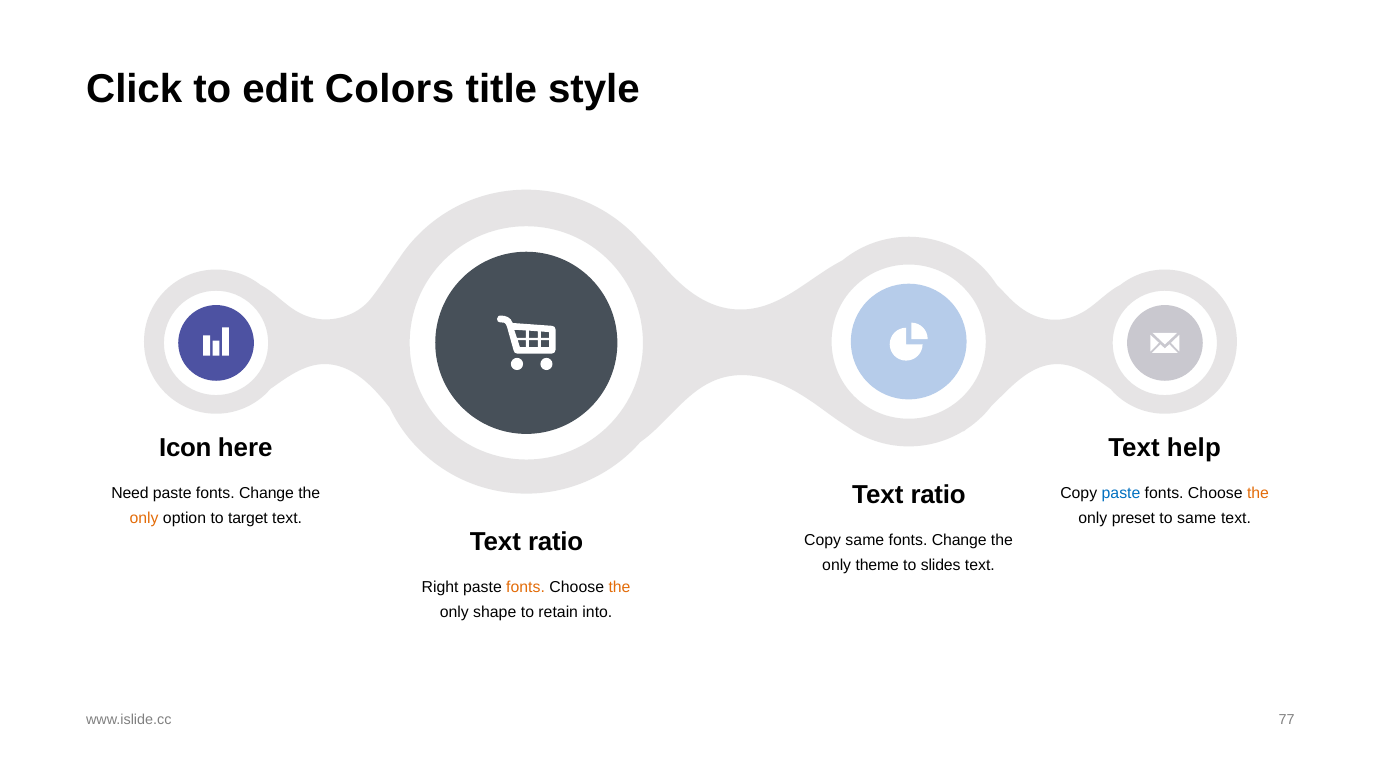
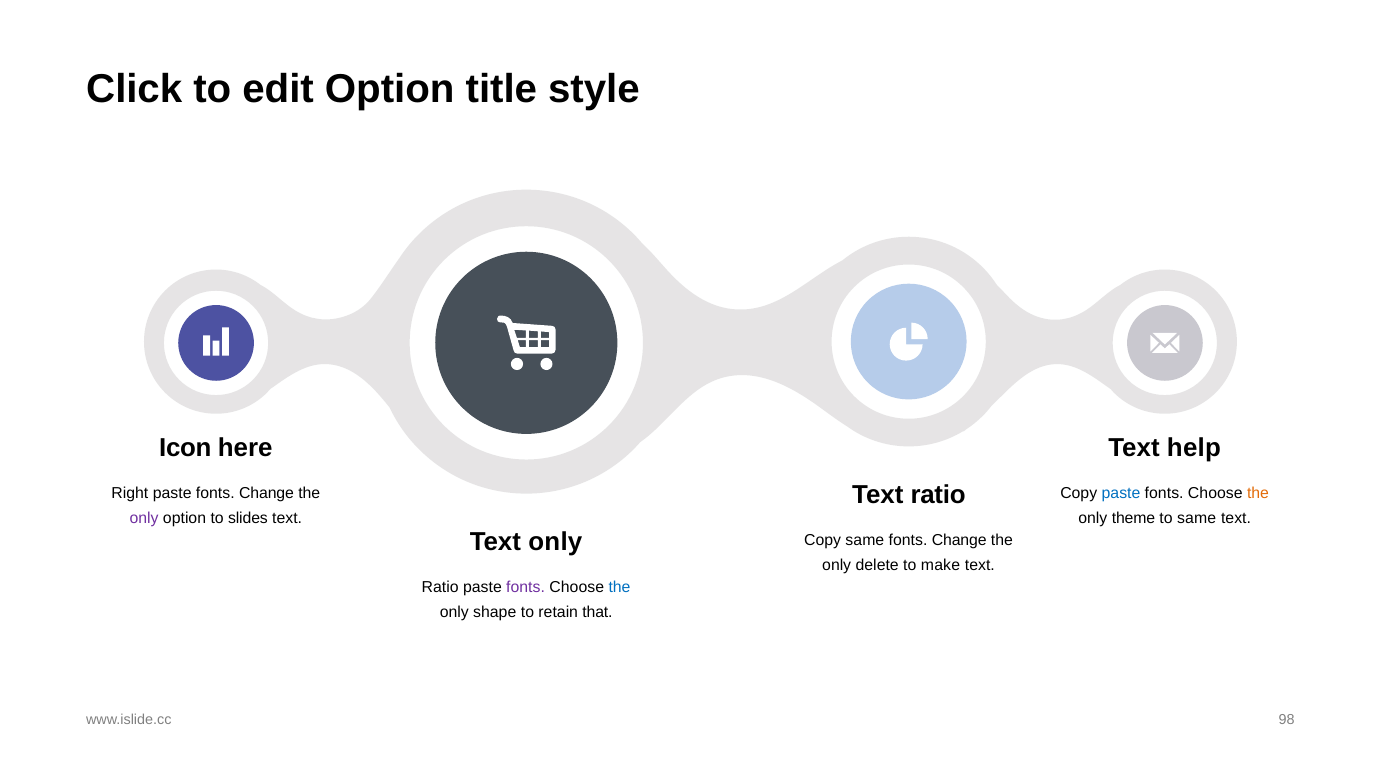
edit Colors: Colors -> Option
Need: Need -> Right
only at (144, 518) colour: orange -> purple
target: target -> slides
preset: preset -> theme
ratio at (556, 541): ratio -> only
theme: theme -> delete
slides: slides -> make
Right at (440, 587): Right -> Ratio
fonts at (526, 587) colour: orange -> purple
the at (619, 587) colour: orange -> blue
into: into -> that
77: 77 -> 98
